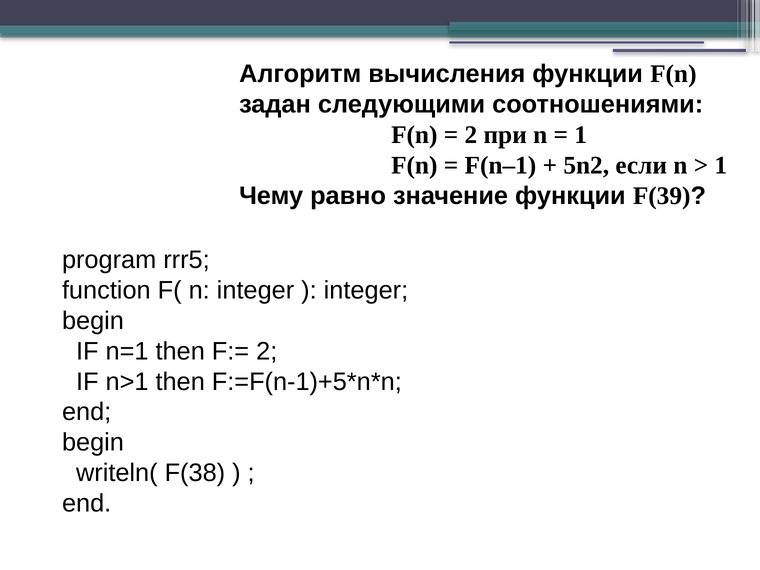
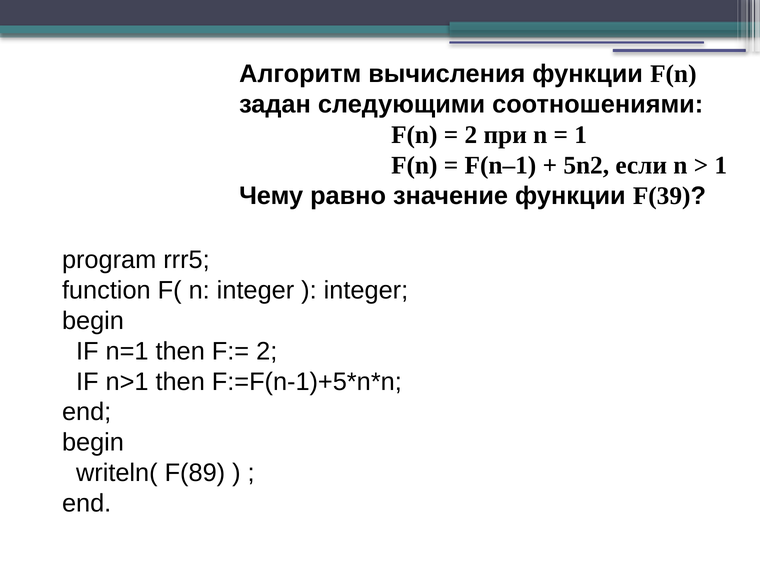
F(38: F(38 -> F(89
